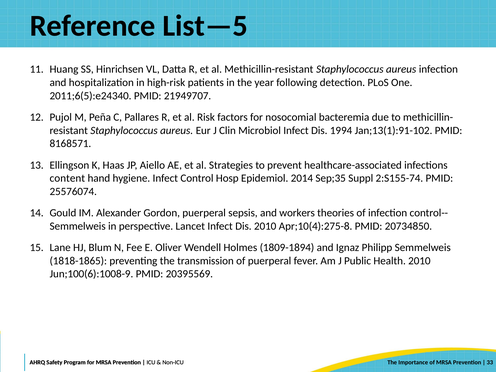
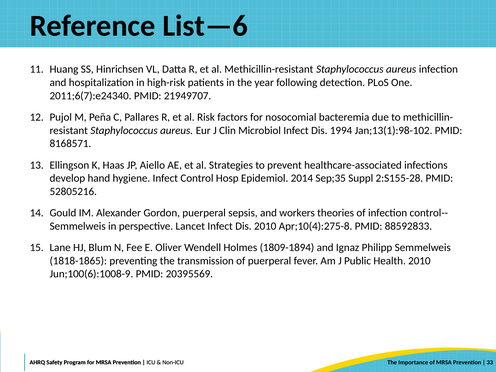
List—5: List—5 -> List—6
2011;6(5):e24340: 2011;6(5):e24340 -> 2011;6(7):e24340
Jan;13(1):91-102: Jan;13(1):91-102 -> Jan;13(1):98-102
content: content -> develop
2:S155-74: 2:S155-74 -> 2:S155-28
25576074: 25576074 -> 52805216
20734850: 20734850 -> 88592833
